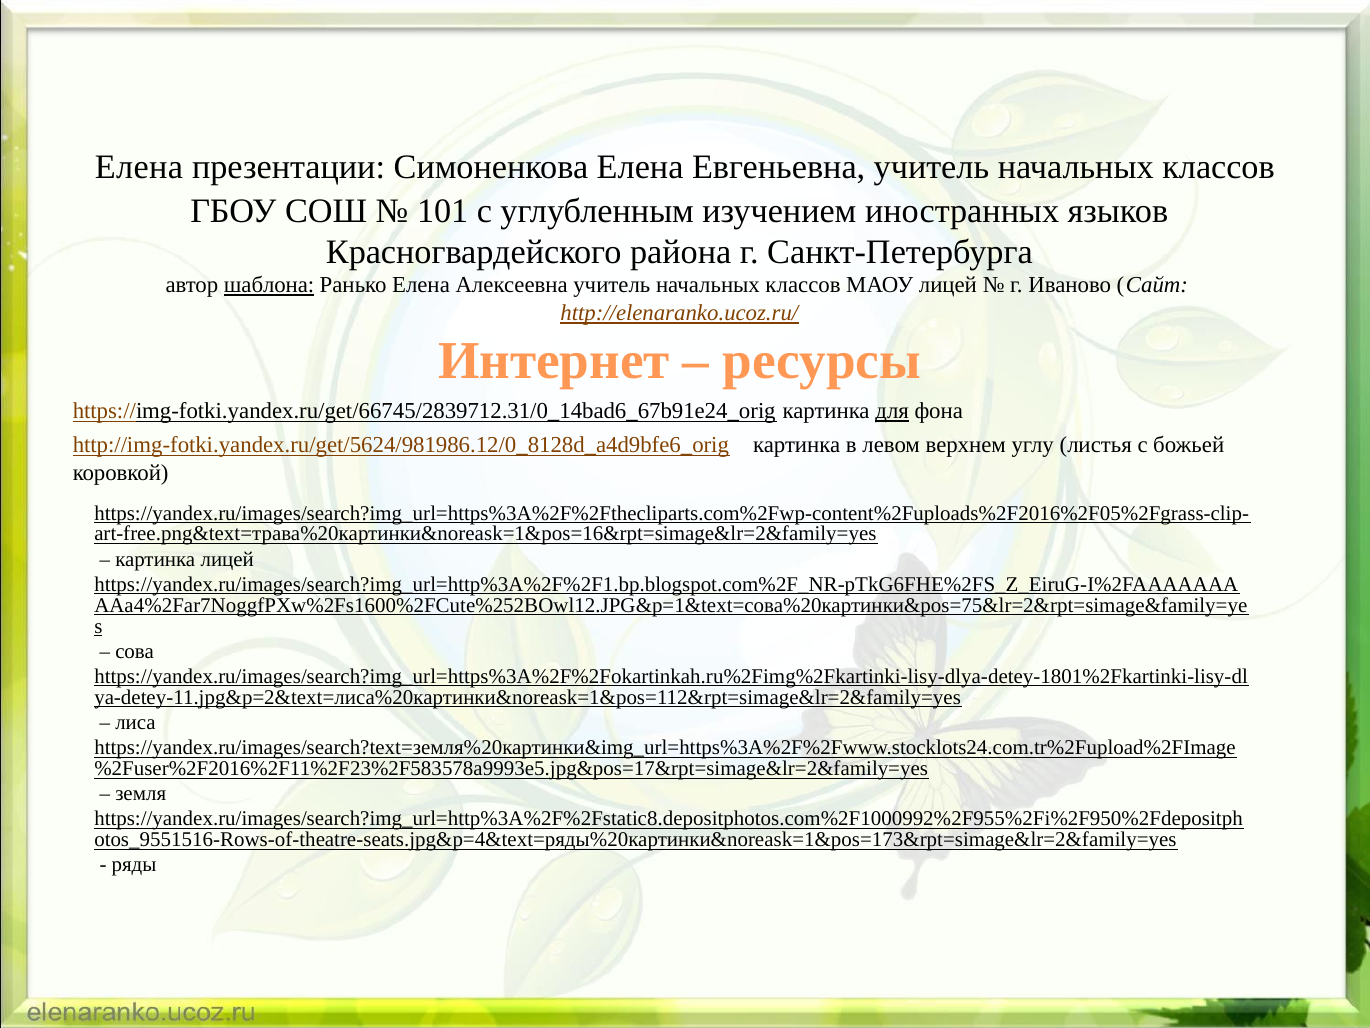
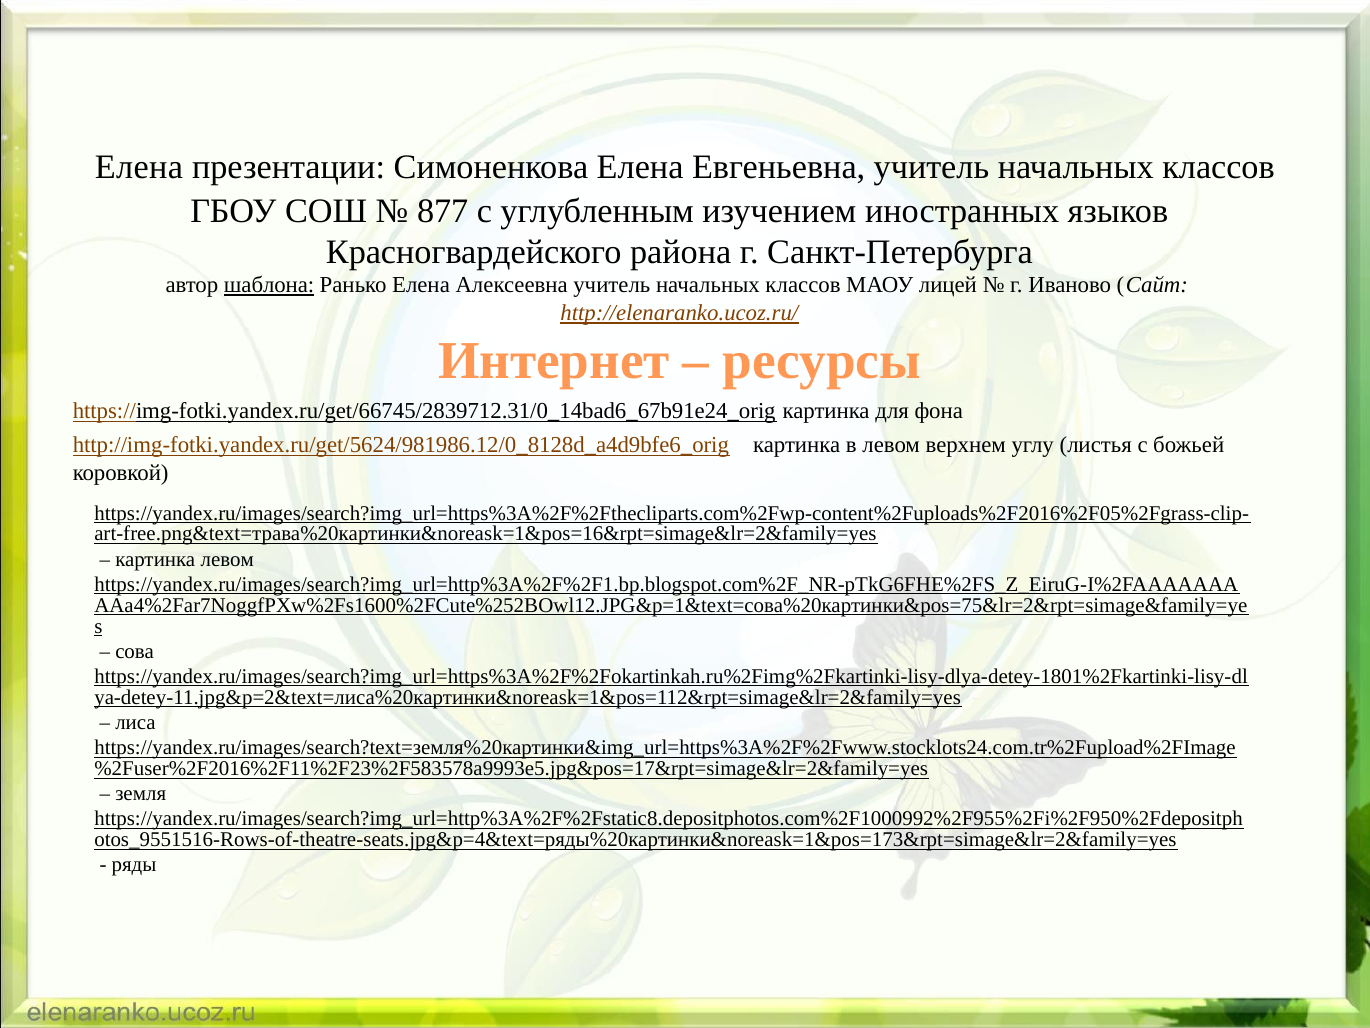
101: 101 -> 877
для underline: present -> none
картинка лицей: лицей -> левом
